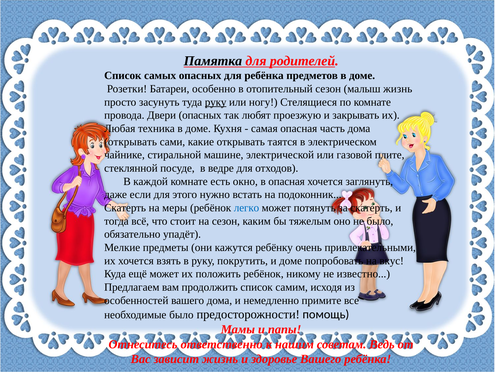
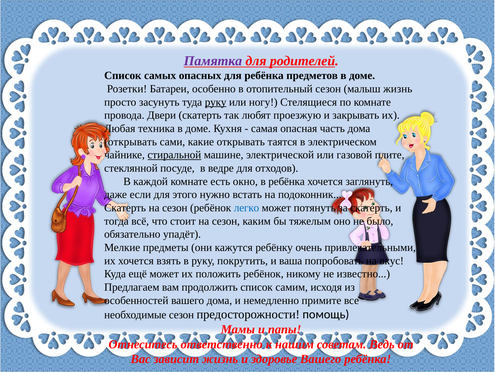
Памятка colour: black -> purple
Двери опасных: опасных -> скатерть
стиральной underline: none -> present
в опасная: опасная -> ребёнка
Скатерть на меры: меры -> сезон
и доме: доме -> ваша
необходимые было: было -> сезон
